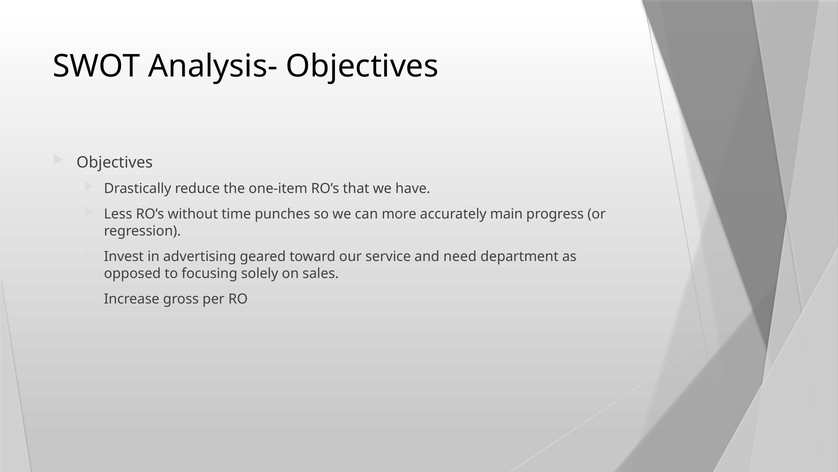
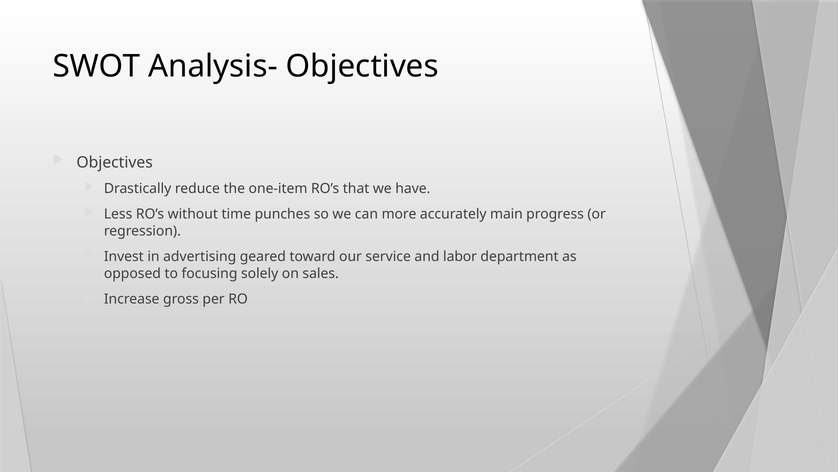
need: need -> labor
